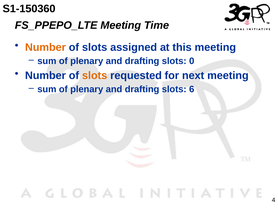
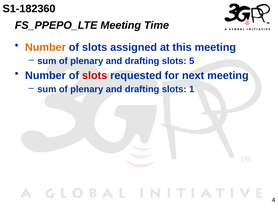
S1-150360: S1-150360 -> S1-182360
0: 0 -> 5
slots at (95, 75) colour: orange -> red
6: 6 -> 1
